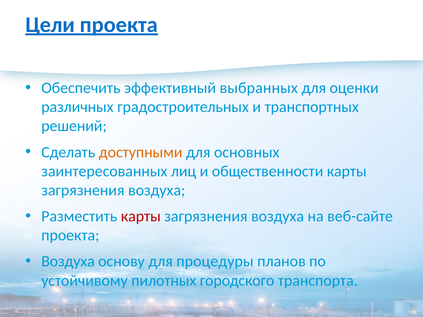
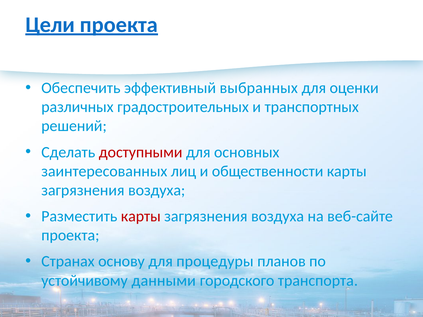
доступными colour: orange -> red
Воздуха at (68, 262): Воздуха -> Странах
пилотных: пилотных -> данными
